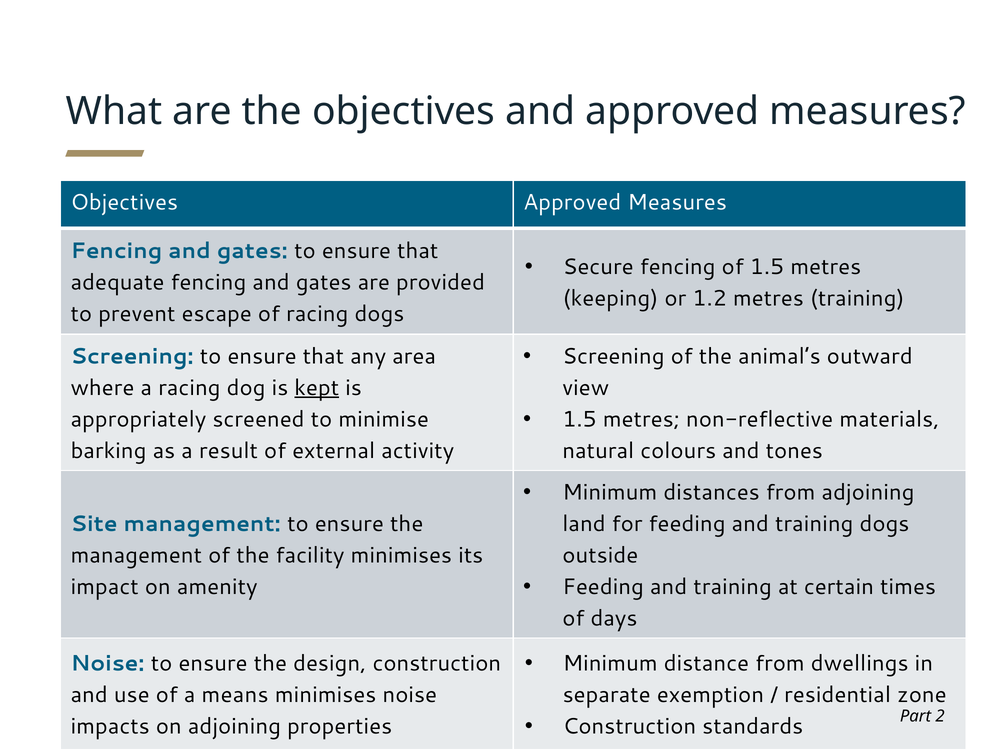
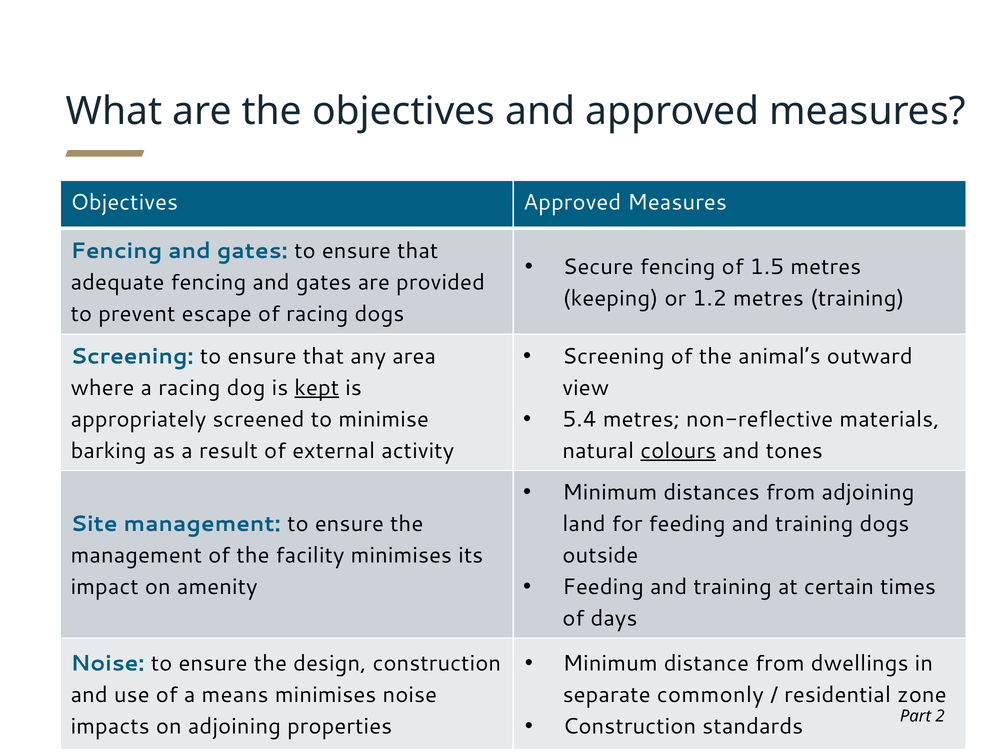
1.5 at (580, 419): 1.5 -> 5.4
colours underline: none -> present
exemption: exemption -> commonly
